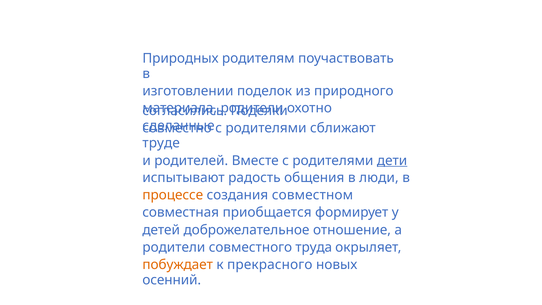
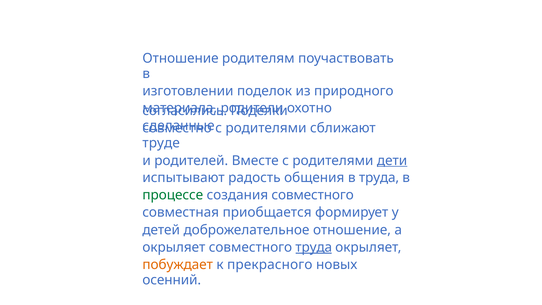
Природных at (180, 58): Природных -> Отношение
в люди: люди -> труда
процессе colour: orange -> green
создания совместном: совместном -> совместного
родители at (174, 247): родители -> окрыляет
труда at (314, 247) underline: none -> present
